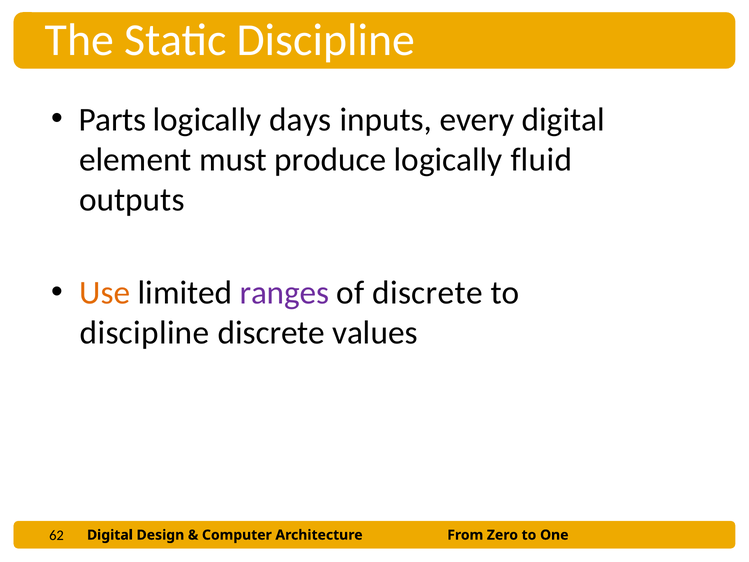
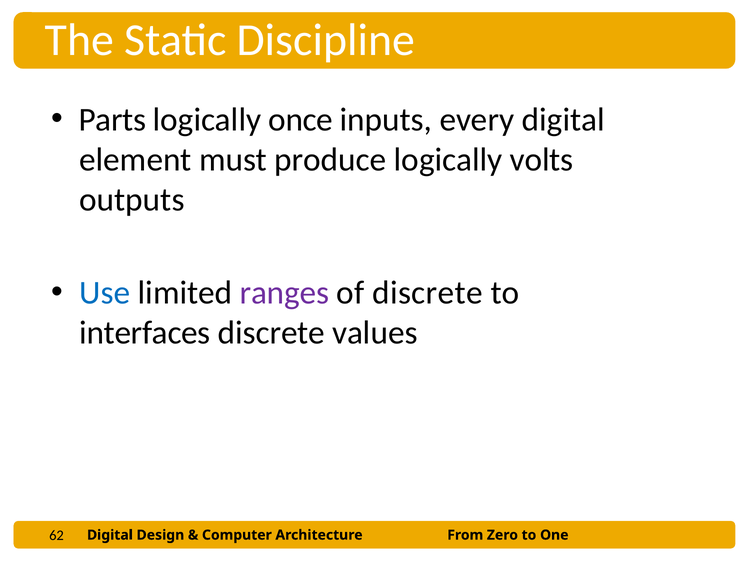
days: days -> once
fluid: fluid -> volts
Use colour: orange -> blue
discipline at (145, 333): discipline -> interfaces
